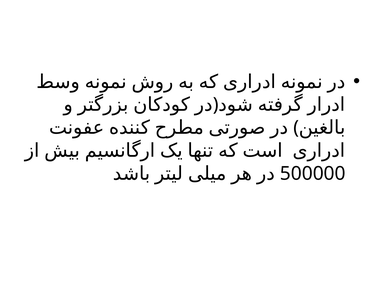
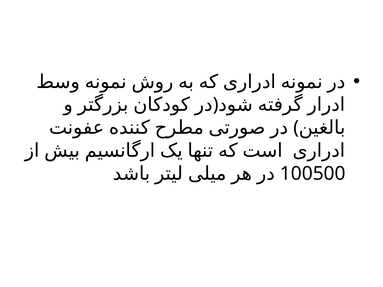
500000: 500000 -> 100500
